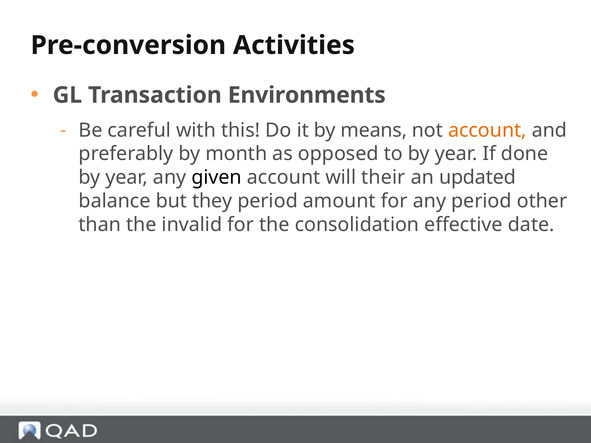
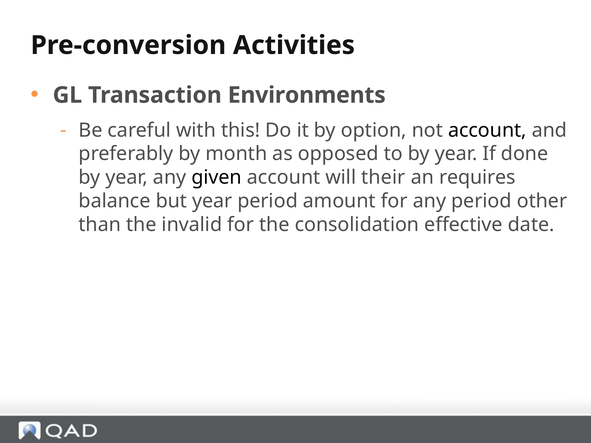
means: means -> option
account at (487, 130) colour: orange -> black
updated: updated -> requires
but they: they -> year
